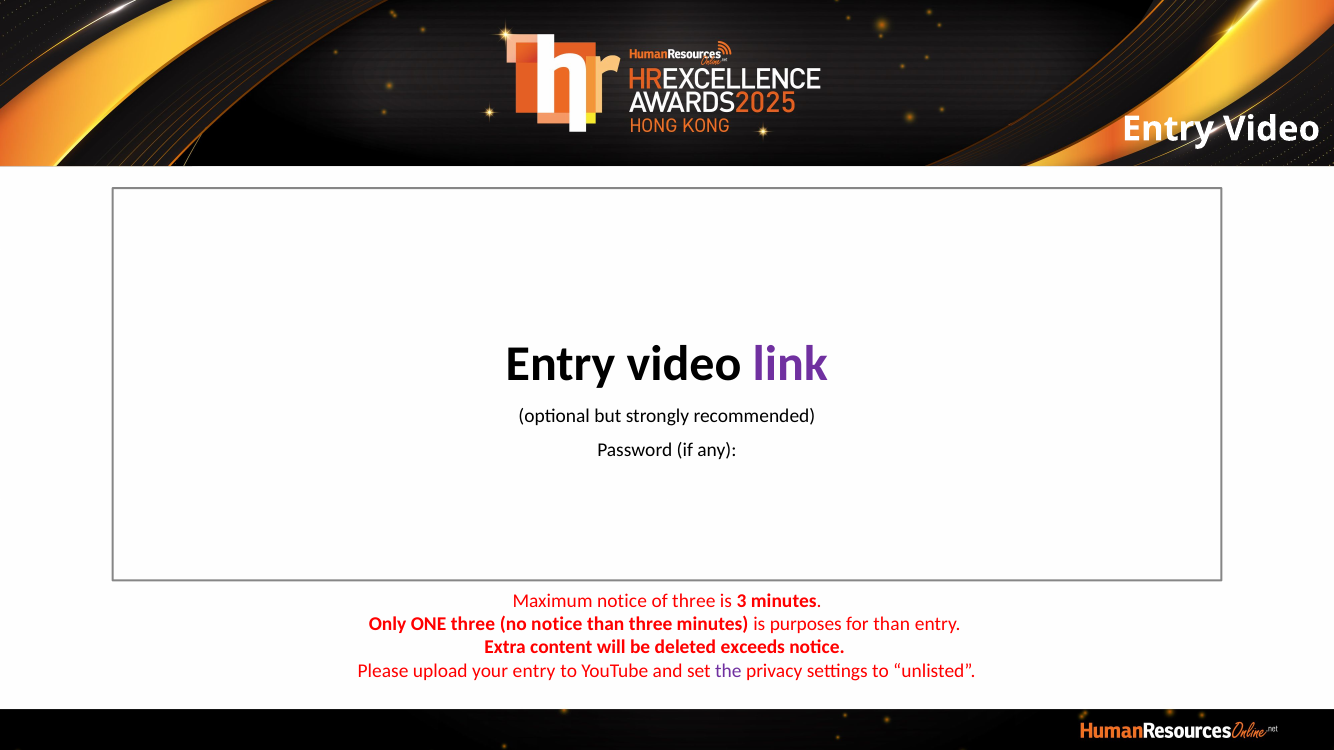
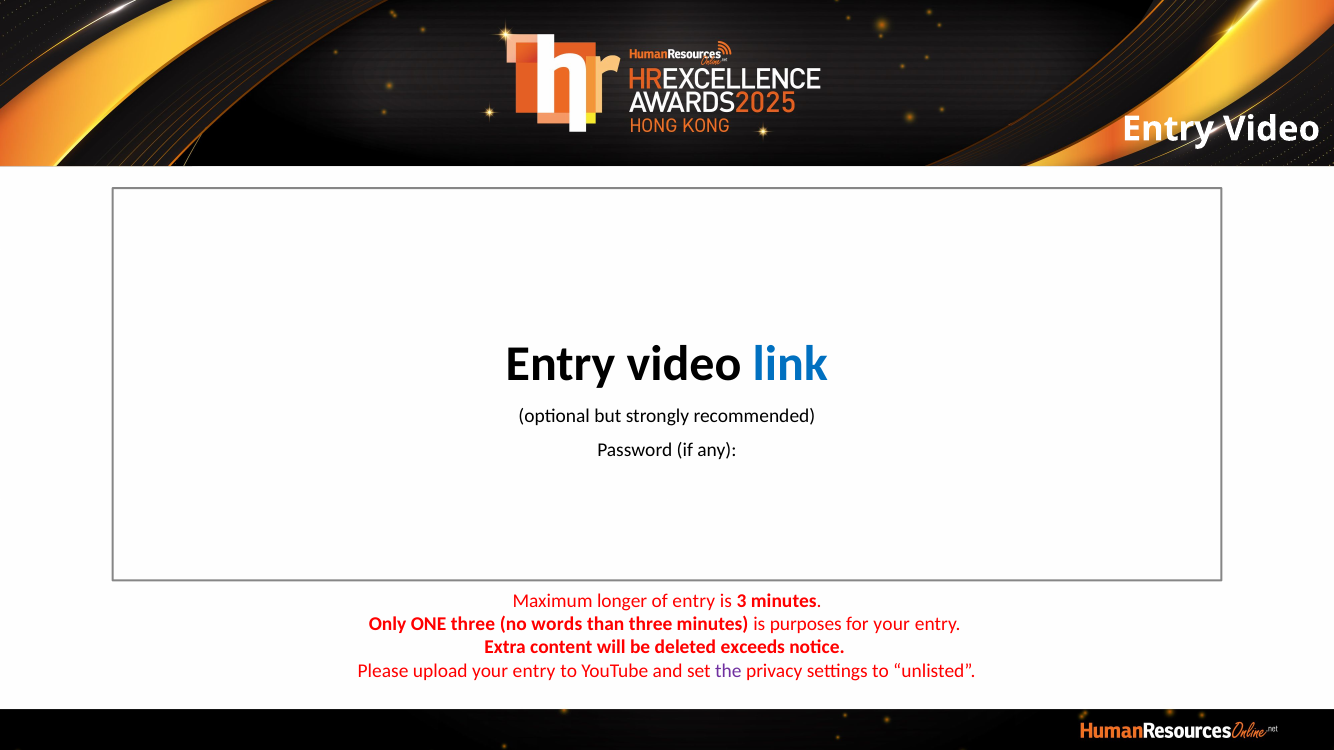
link colour: purple -> blue
Maximum notice: notice -> longer
of three: three -> entry
no notice: notice -> words
for than: than -> your
